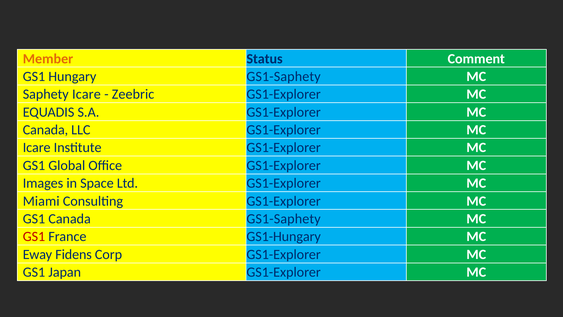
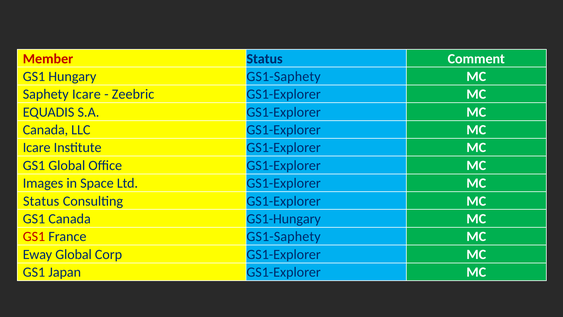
Member colour: orange -> red
Miami at (41, 201): Miami -> Status
Canada GS1-Saphety: GS1-Saphety -> GS1-Hungary
France GS1-Hungary: GS1-Hungary -> GS1-Saphety
Eway Fidens: Fidens -> Global
